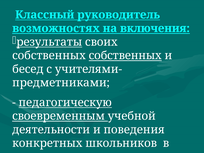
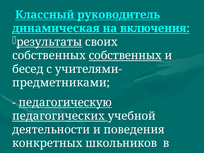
возможностях: возможностях -> динамическая
своевременным: своевременным -> педагогических
